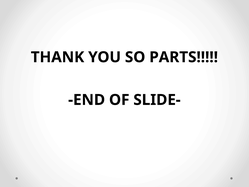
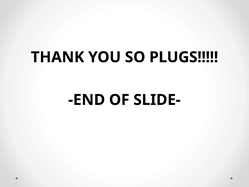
PARTS: PARTS -> PLUGS
